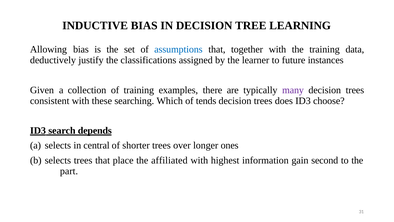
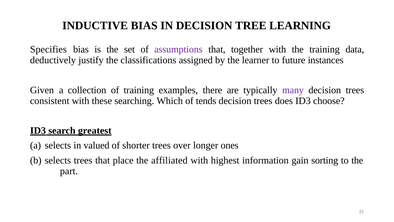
Allowing: Allowing -> Specifies
assumptions colour: blue -> purple
depends: depends -> greatest
central: central -> valued
second: second -> sorting
